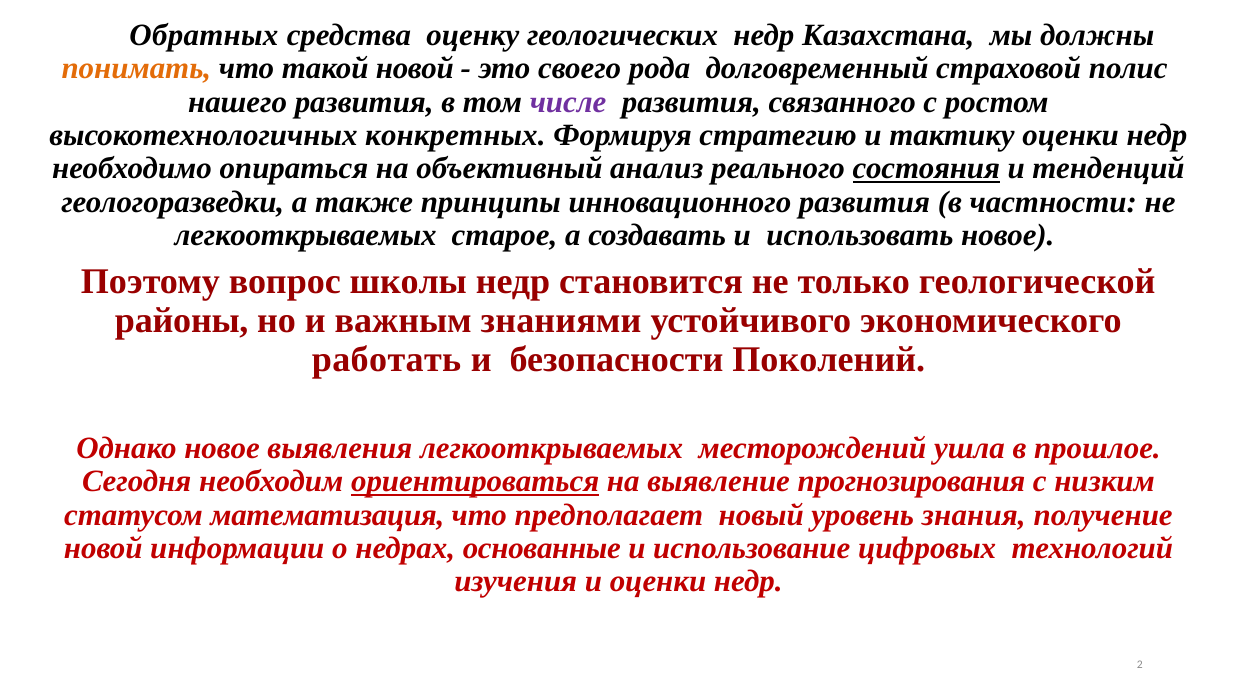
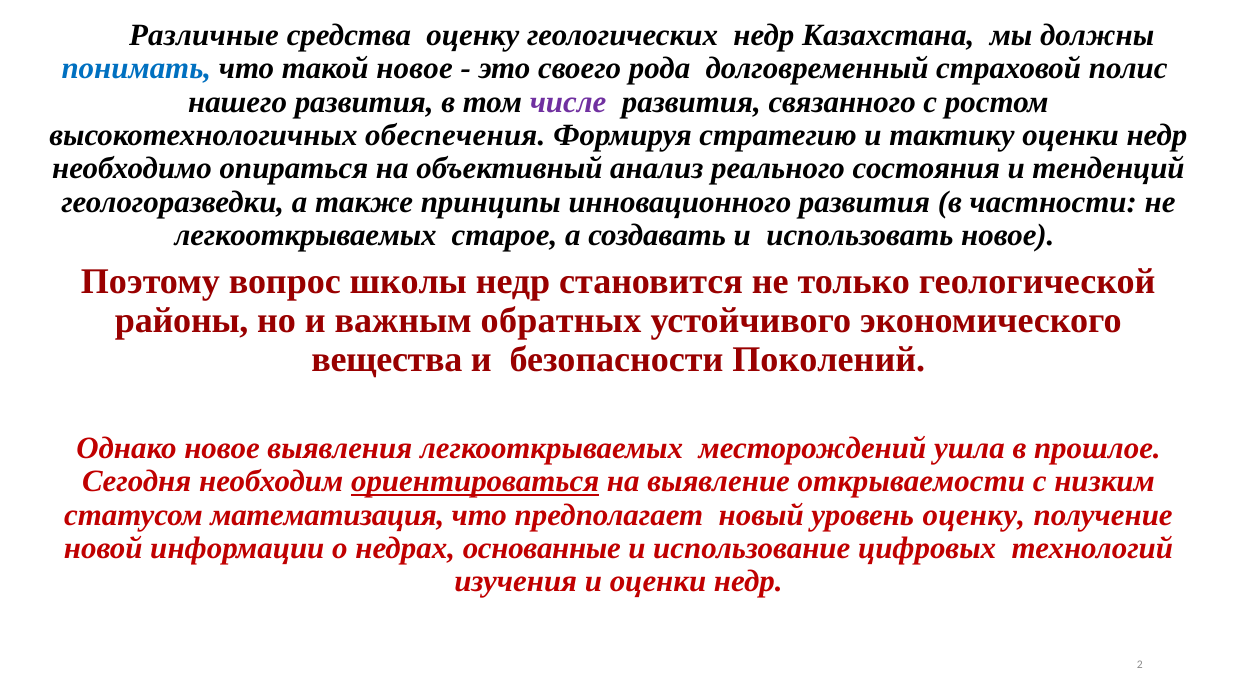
Обратных: Обратных -> Различные
понимать colour: orange -> blue
такой новой: новой -> новое
конкретных: конкретных -> обеспечения
состояния underline: present -> none
знаниями: знаниями -> обратных
работать: работать -> вещества
прогнозирования: прогнозирования -> открываемости
уровень знания: знания -> оценку
